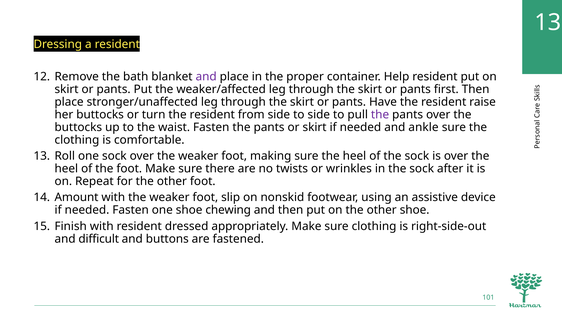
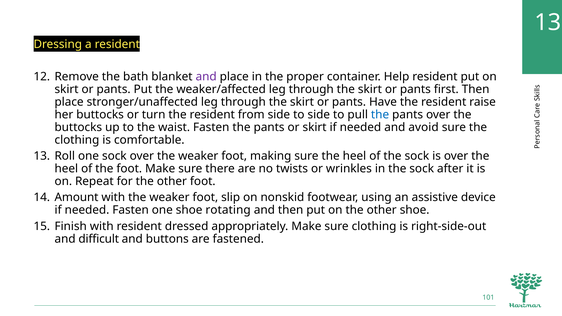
the at (380, 115) colour: purple -> blue
ankle: ankle -> avoid
chewing: chewing -> rotating
